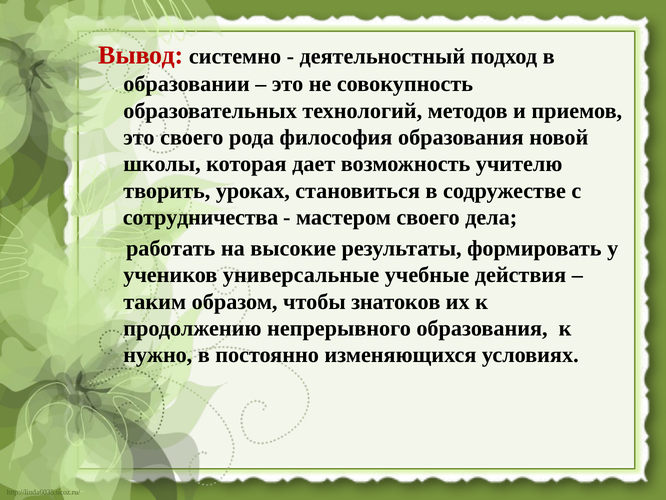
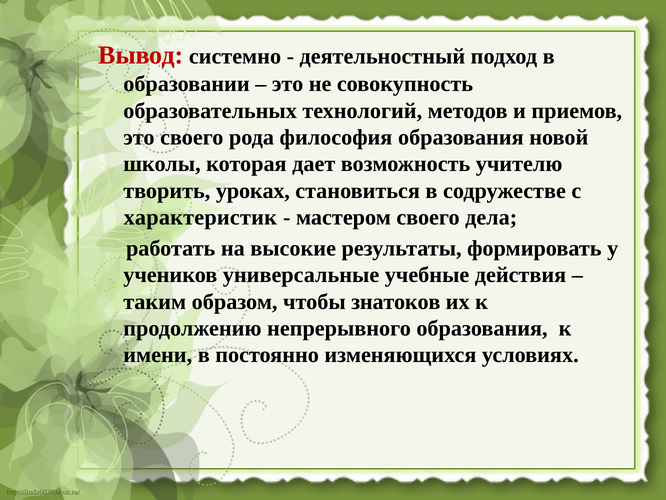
сотрудничества: сотрудничества -> характеристик
нужно: нужно -> имени
